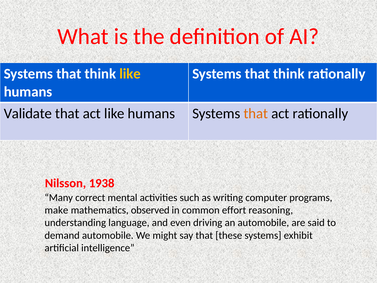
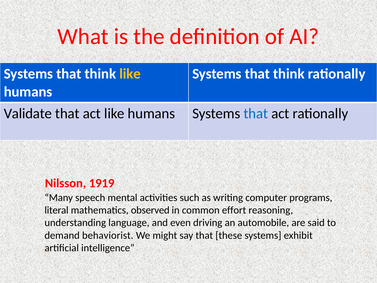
that at (256, 113) colour: orange -> blue
1938: 1938 -> 1919
correct: correct -> speech
make: make -> literal
demand automobile: automobile -> behaviorist
